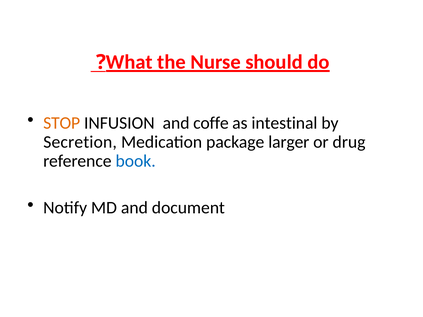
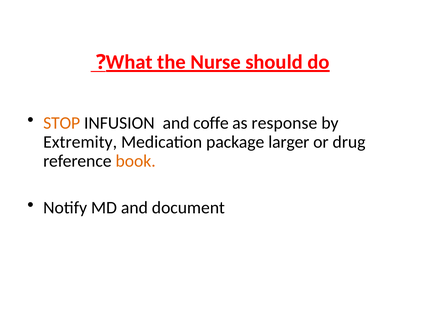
intestinal: intestinal -> response
Secretion: Secretion -> Extremity
book colour: blue -> orange
